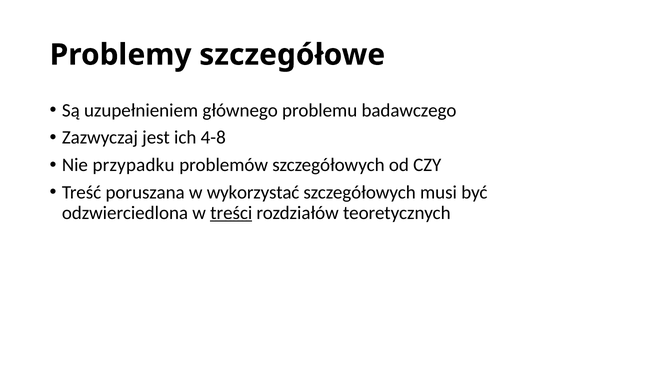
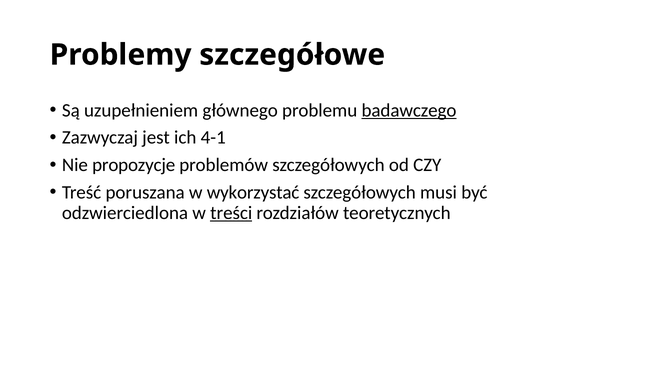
badawczego underline: none -> present
4-8: 4-8 -> 4-1
przypadku: przypadku -> propozycje
